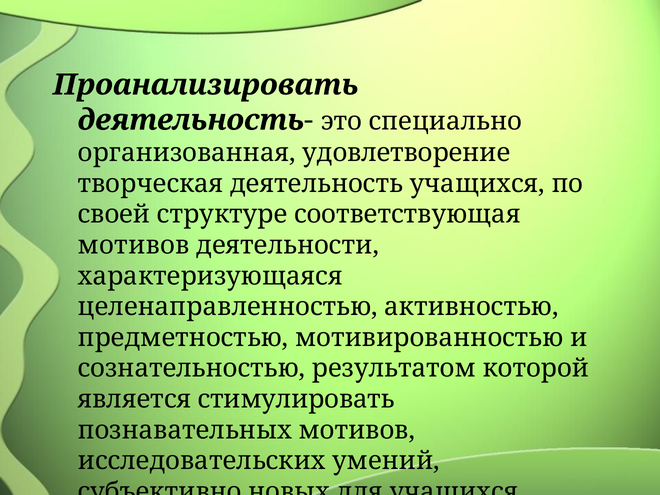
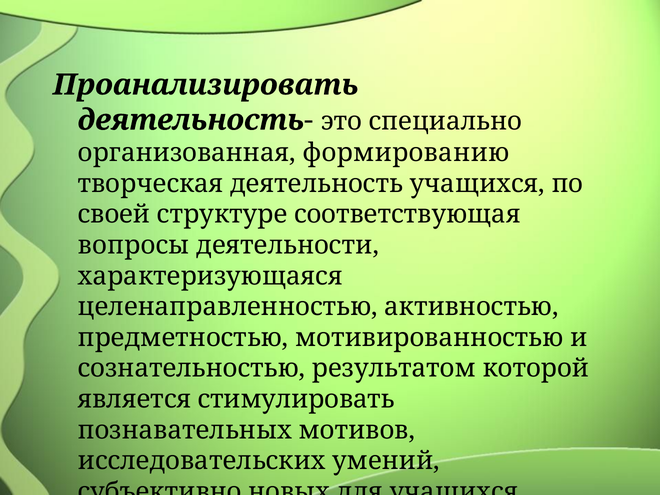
удовлетворение: удовлетворение -> формированию
мотивов at (134, 245): мотивов -> вопросы
